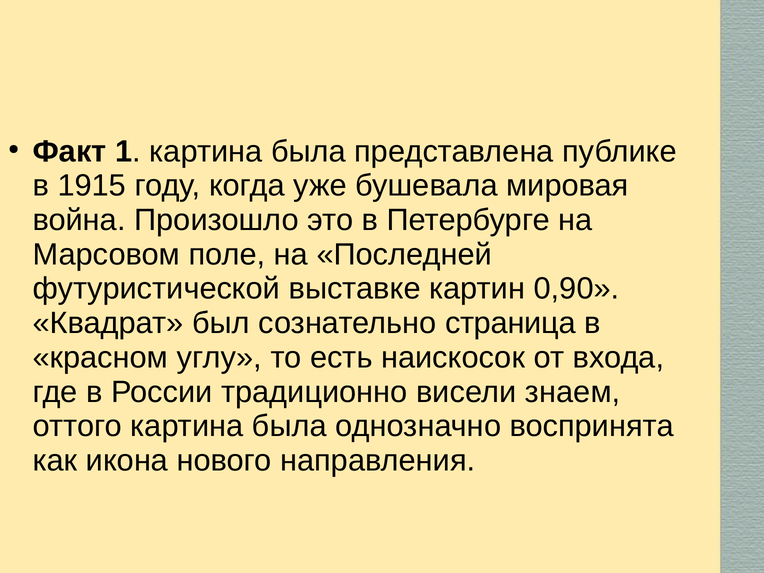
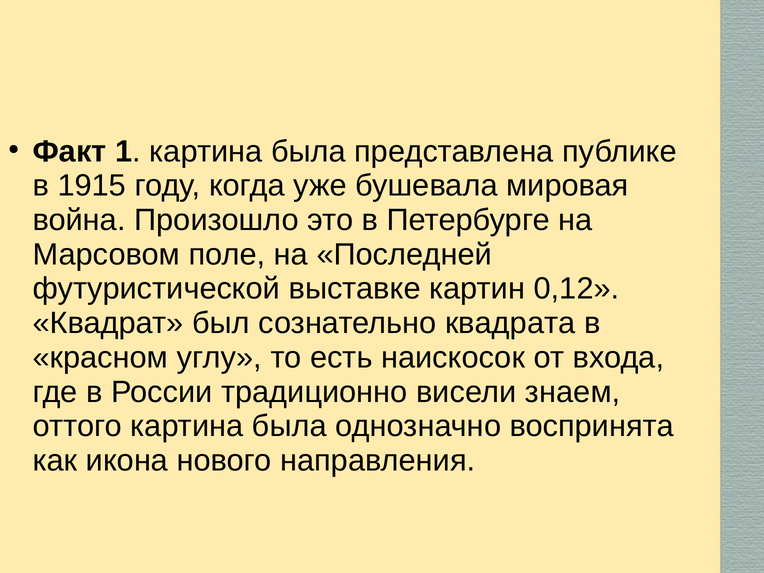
0,90: 0,90 -> 0,12
страница: страница -> квадрата
